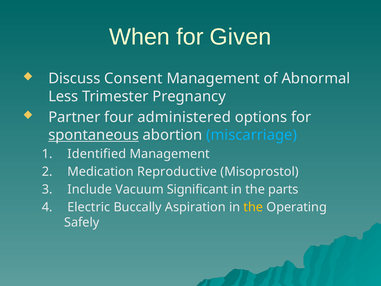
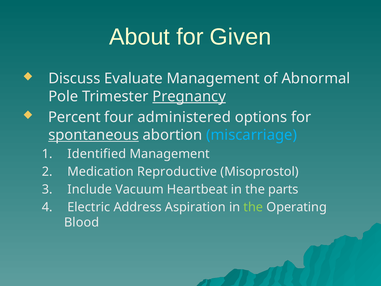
When: When -> About
Consent: Consent -> Evaluate
Less: Less -> Pole
Pregnancy underline: none -> present
Partner: Partner -> Percent
Significant: Significant -> Heartbeat
Buccally: Buccally -> Address
the at (253, 207) colour: yellow -> light green
Safely: Safely -> Blood
